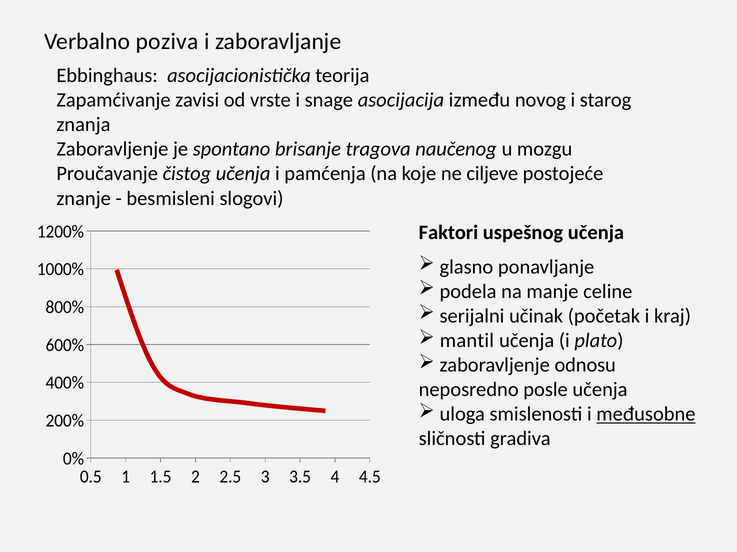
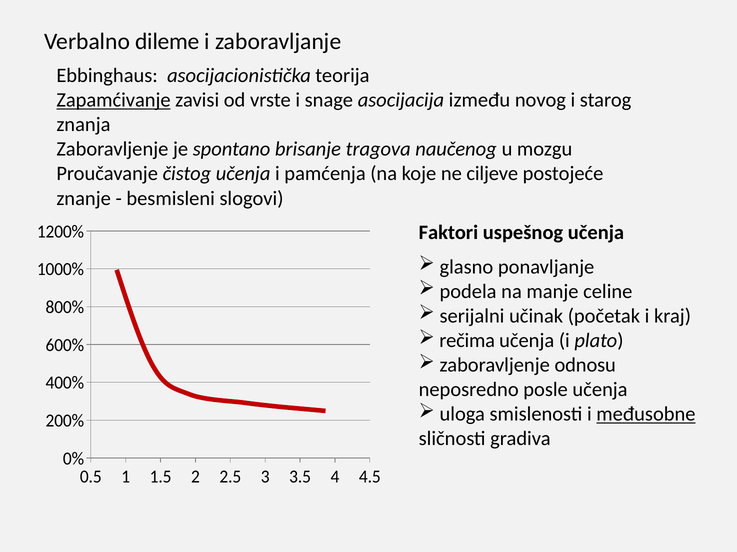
poziva: poziva -> dileme
Zapamćivanje underline: none -> present
mantil: mantil -> rečima
